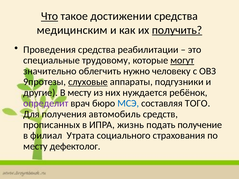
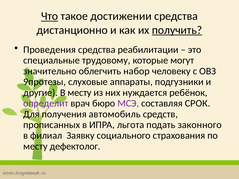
медицинским: медицинским -> дистанционно
могут underline: present -> none
нужно: нужно -> набор
слуховые underline: present -> none
МСЭ colour: blue -> purple
ТОГО: ТОГО -> СРОК
жизнь: жизнь -> льгота
получение: получение -> законного
Утрата: Утрата -> Заявку
